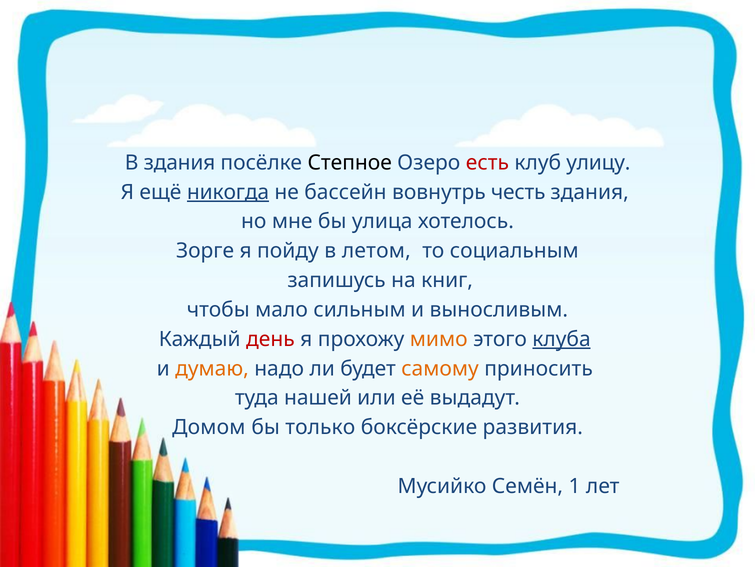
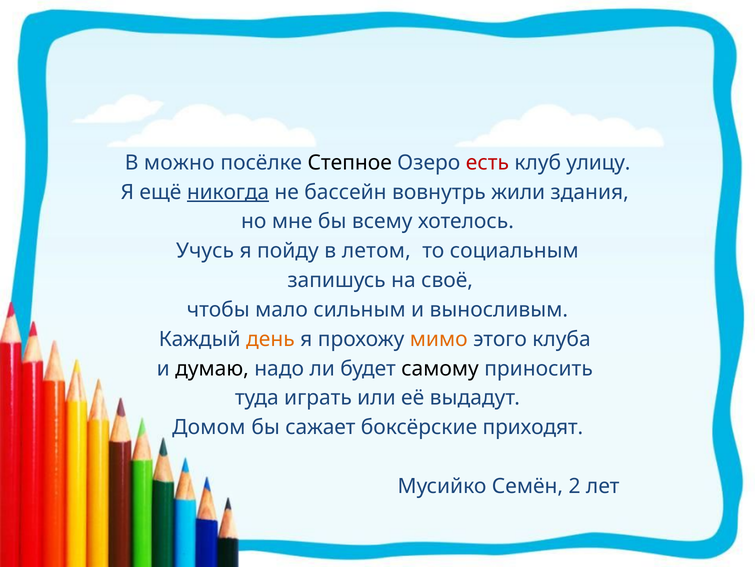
В здания: здания -> можно
честь: честь -> жили
улица: улица -> всему
Зорге: Зорге -> Учусь
книг: книг -> своё
день colour: red -> orange
клуба underline: present -> none
думаю colour: orange -> black
самому colour: orange -> black
нашей: нашей -> играть
только: только -> сажает
развития: развития -> приходят
1: 1 -> 2
